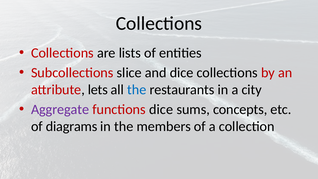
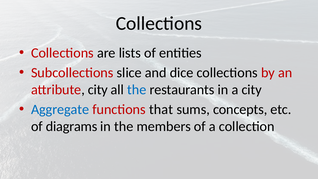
attribute lets: lets -> city
Aggregate colour: purple -> blue
functions dice: dice -> that
